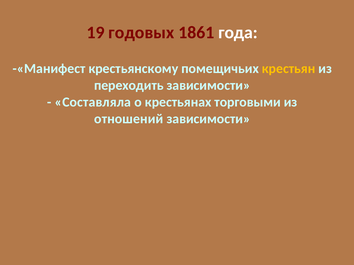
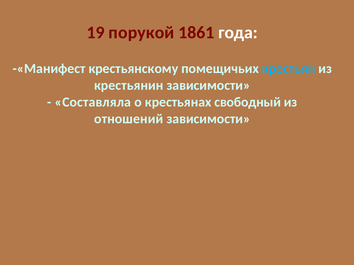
годовых: годовых -> порукой
крестьян colour: yellow -> light blue
переходить: переходить -> крестьянин
торговыми: торговыми -> свободный
